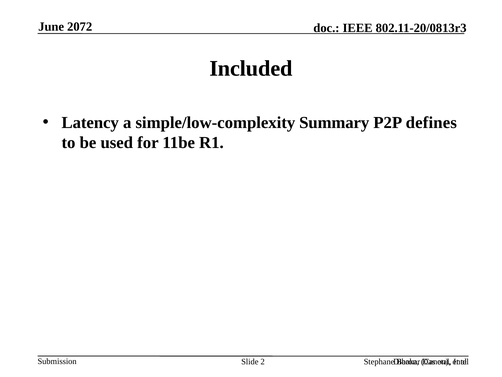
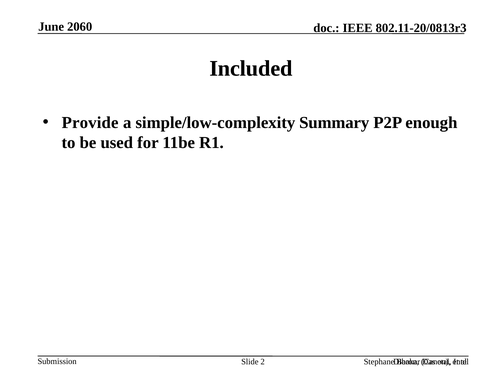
2072: 2072 -> 2060
Latency: Latency -> Provide
defines: defines -> enough
